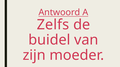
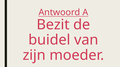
Zelfs: Zelfs -> Bezit
